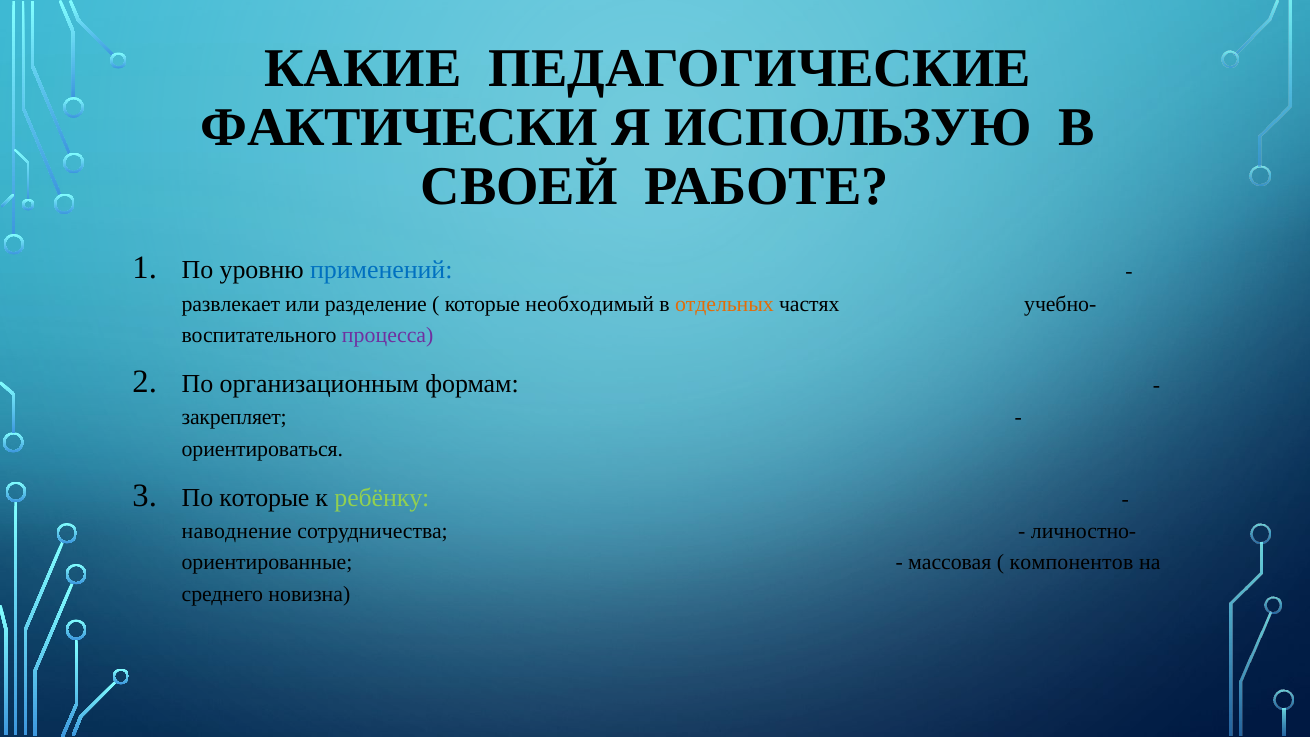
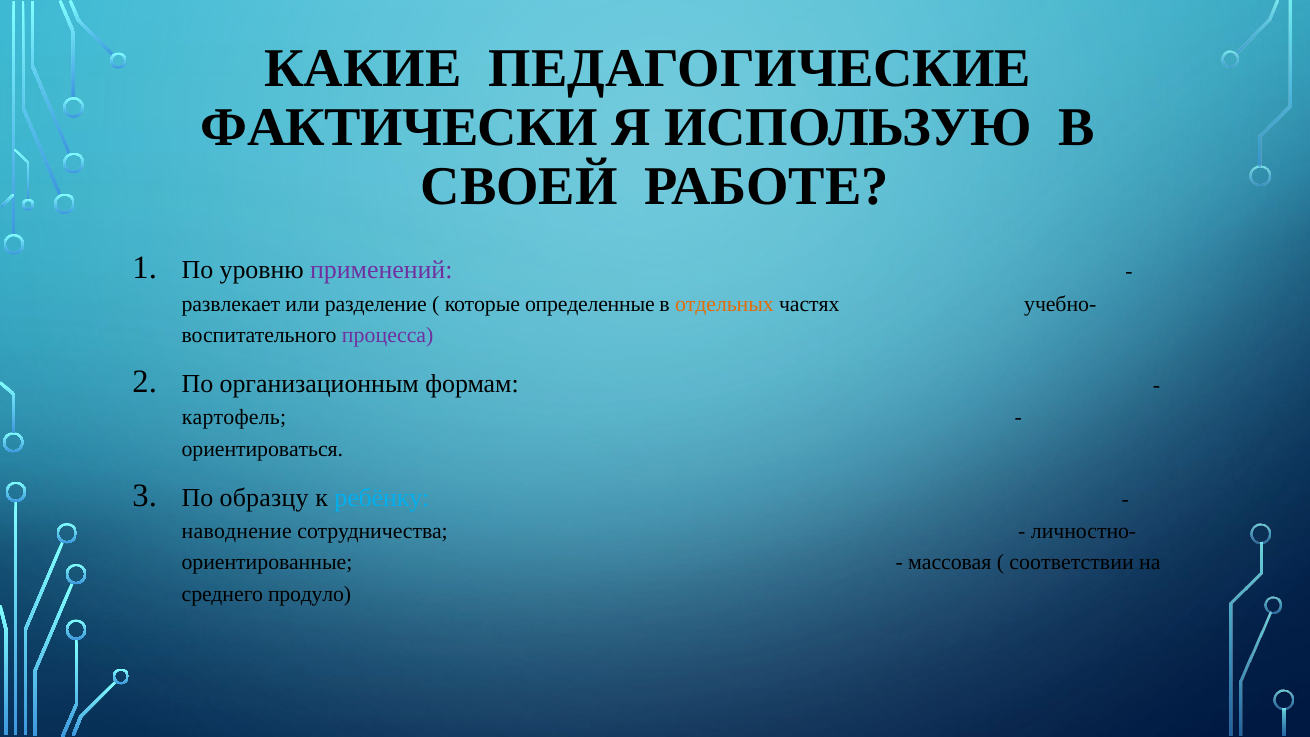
применений colour: blue -> purple
необходимый: необходимый -> определенные
закрепляет: закрепляет -> картофель
По которые: которые -> образцу
ребёнку colour: light green -> light blue
компонентов: компонентов -> соответствии
новизна: новизна -> продуло
